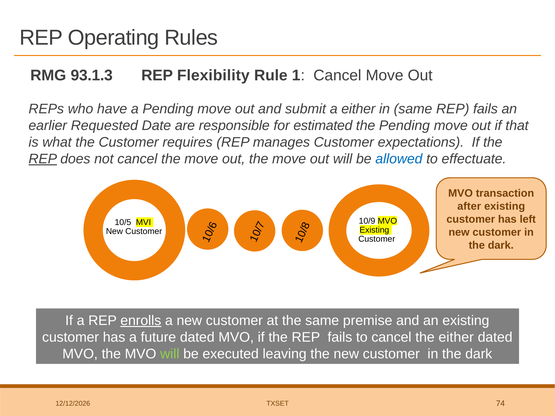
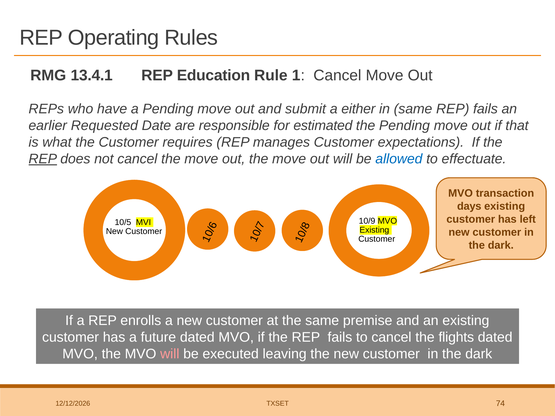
93.1.3: 93.1.3 -> 13.4.1
Flexibility: Flexibility -> Education
after: after -> days
enrolls underline: present -> none
the either: either -> flights
will at (170, 354) colour: light green -> pink
